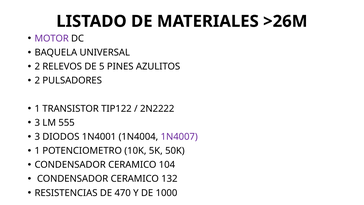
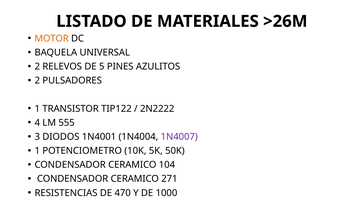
MOTOR colour: purple -> orange
3 at (37, 123): 3 -> 4
132: 132 -> 271
